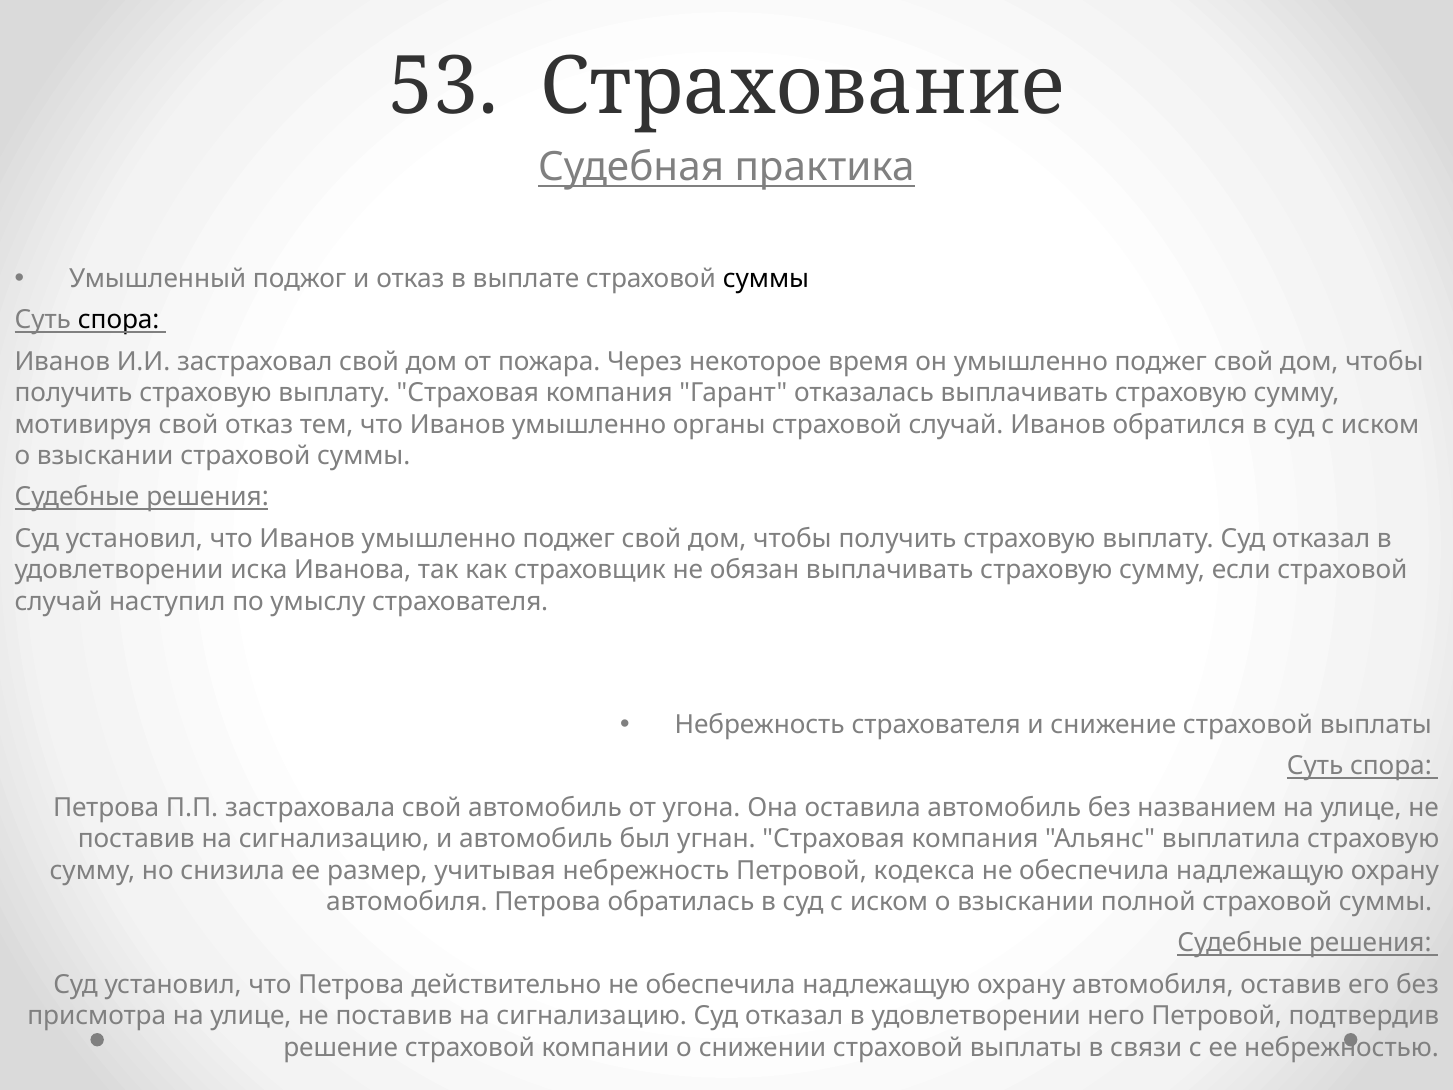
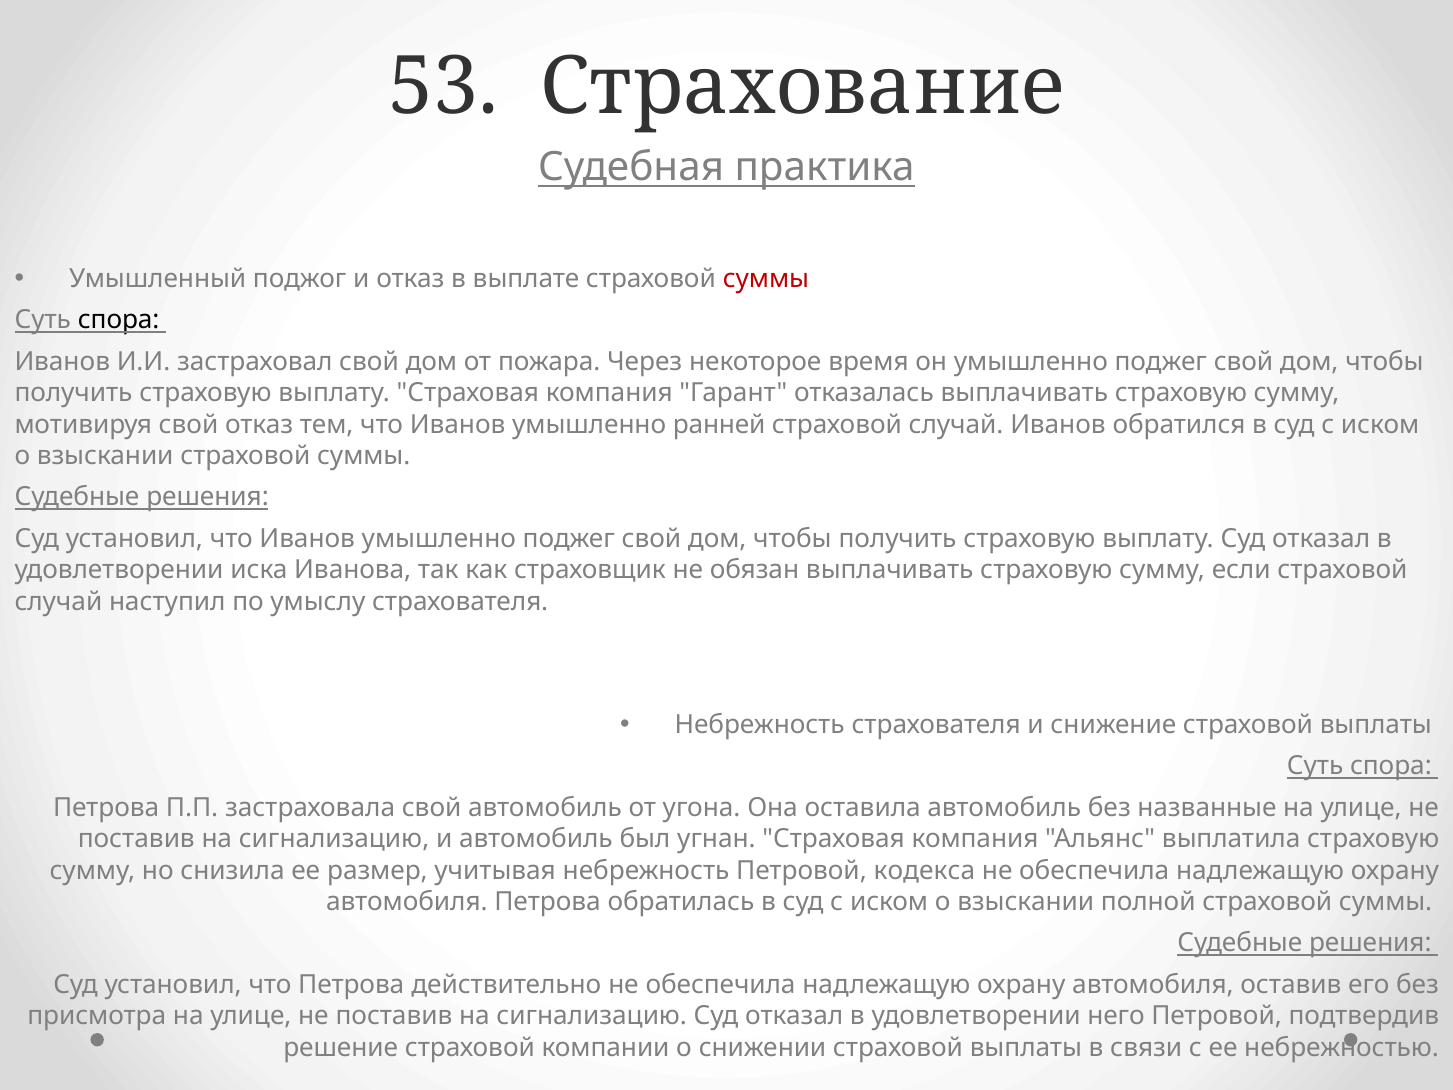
суммы at (766, 279) colour: black -> red
органы: органы -> ранней
названием: названием -> названные
